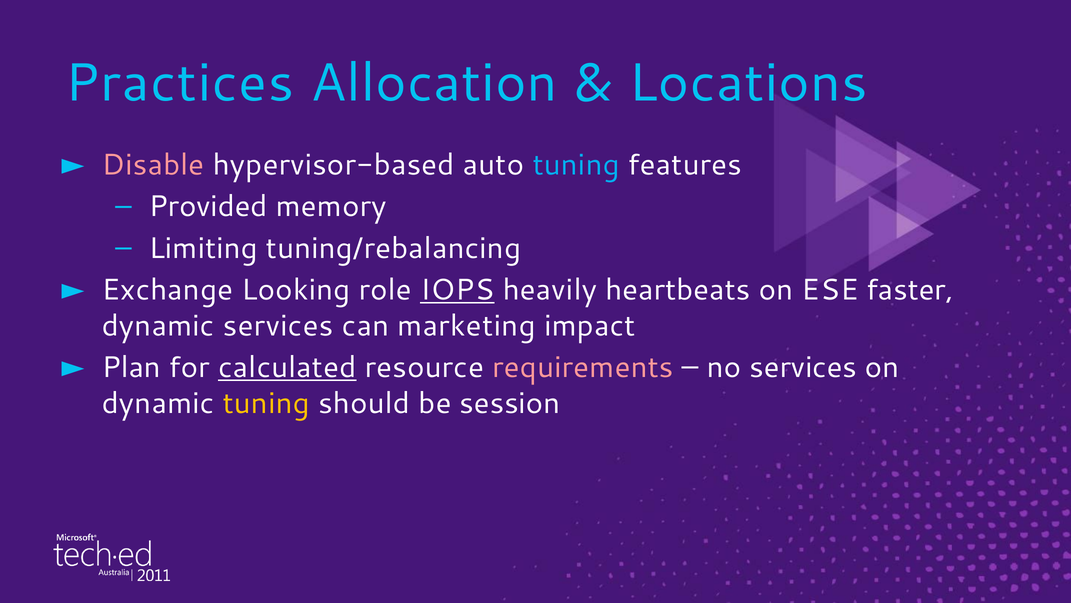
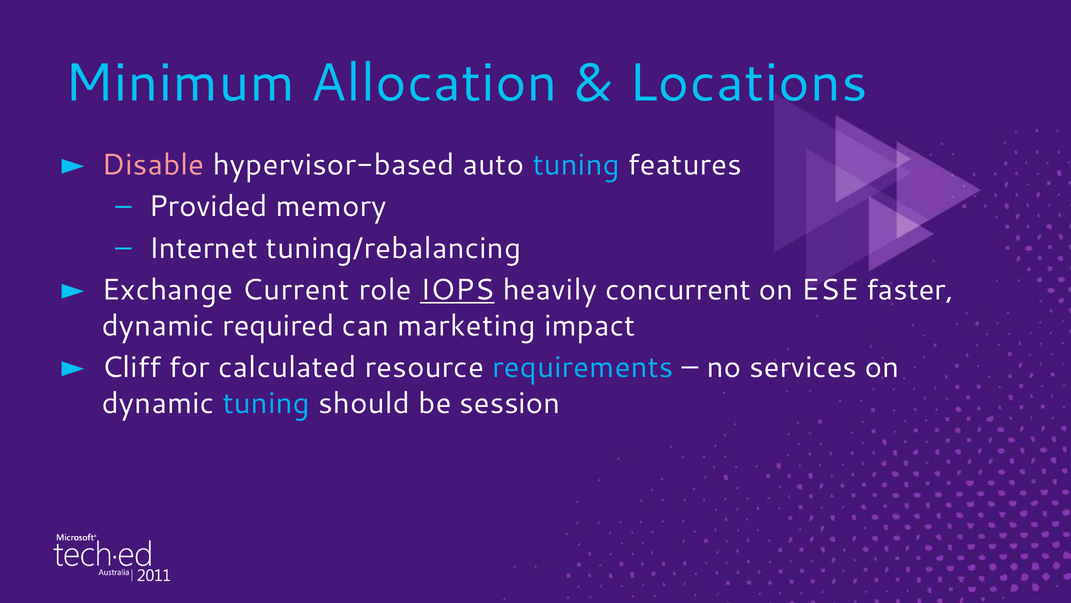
Practices: Practices -> Minimum
Limiting: Limiting -> Internet
Looking: Looking -> Current
heartbeats: heartbeats -> concurrent
dynamic services: services -> required
Plan: Plan -> Cliff
calculated underline: present -> none
requirements colour: pink -> light blue
tuning at (266, 403) colour: yellow -> light blue
